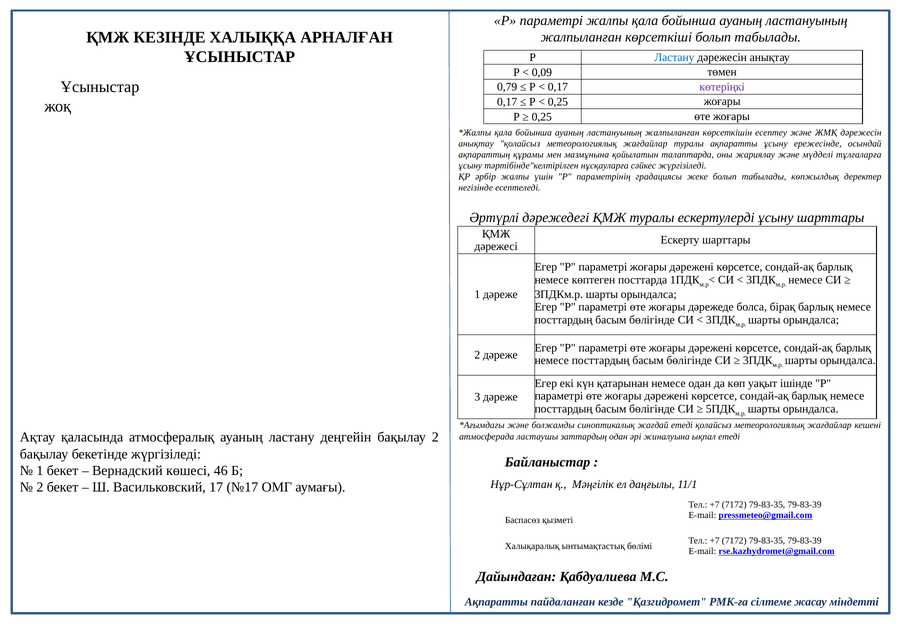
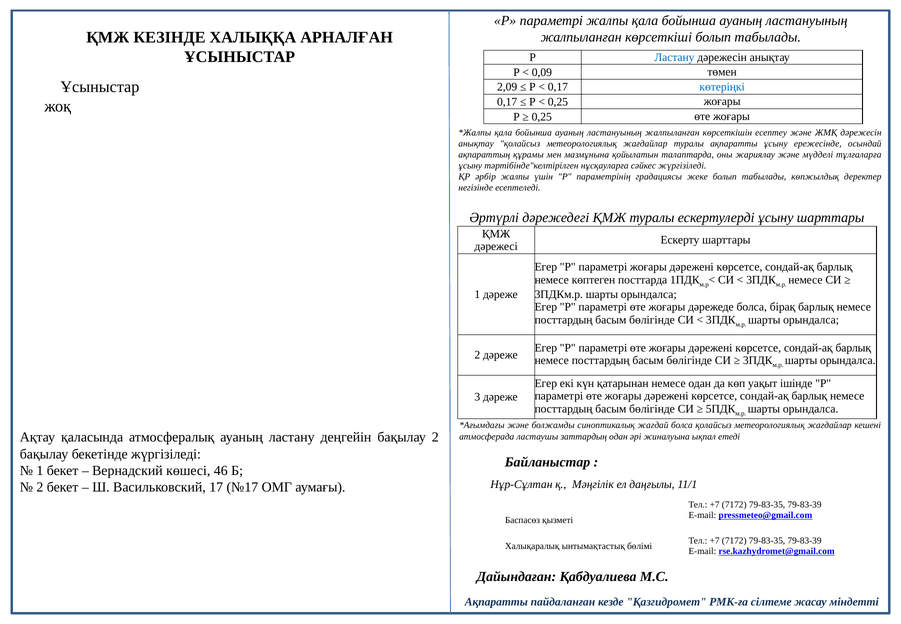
0,79: 0,79 -> 2,09
көтеріңкі colour: purple -> blue
жағдай етеді: етеді -> болса
